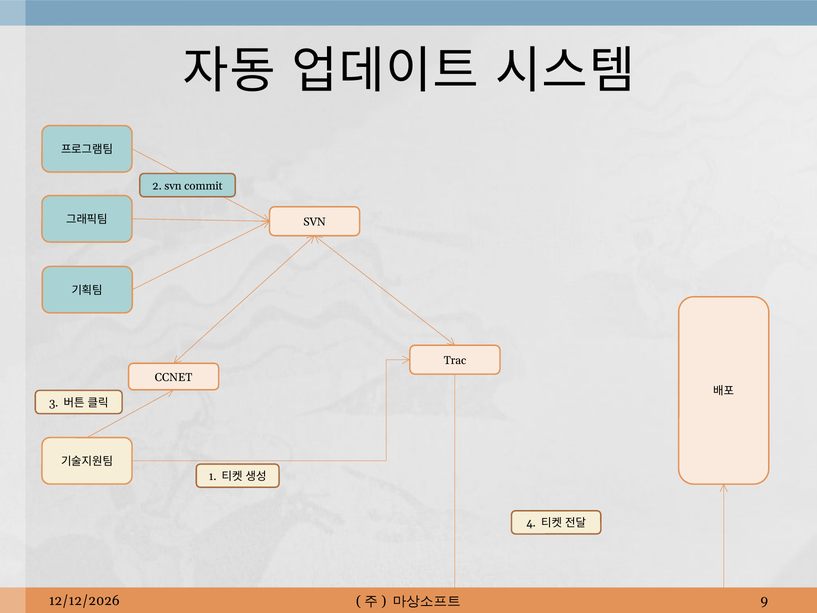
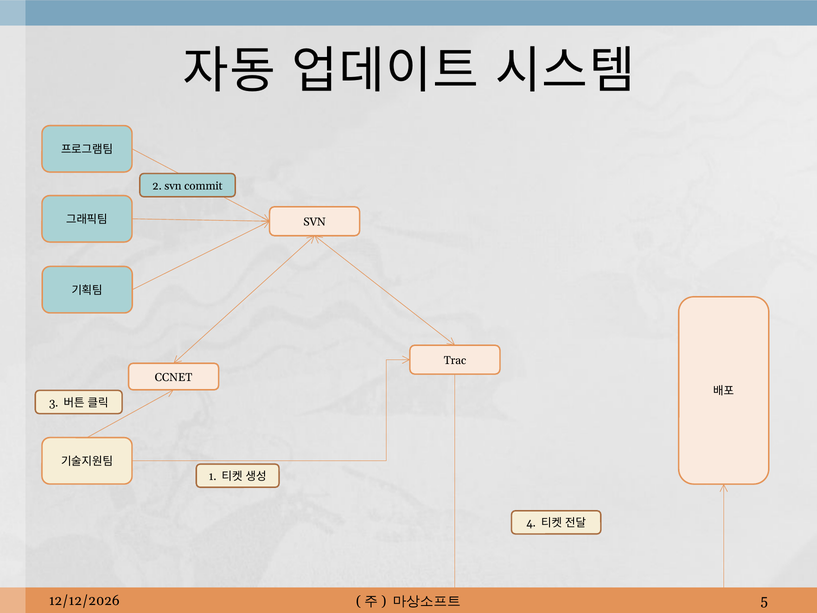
9: 9 -> 5
